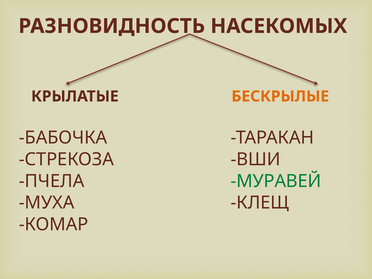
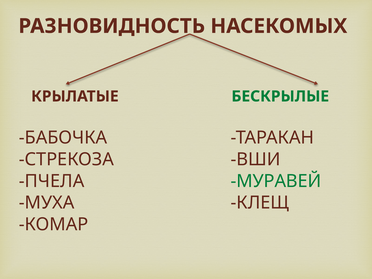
БЕСКРЫЛЫЕ colour: orange -> green
